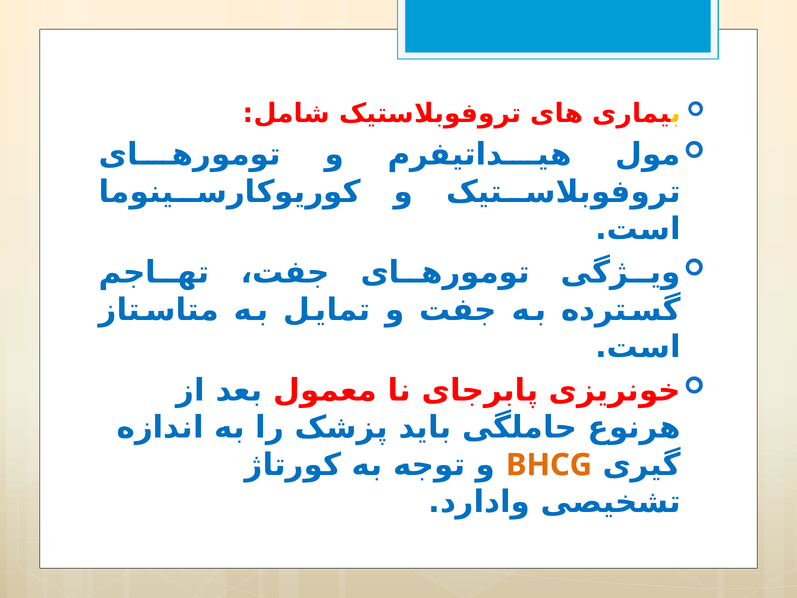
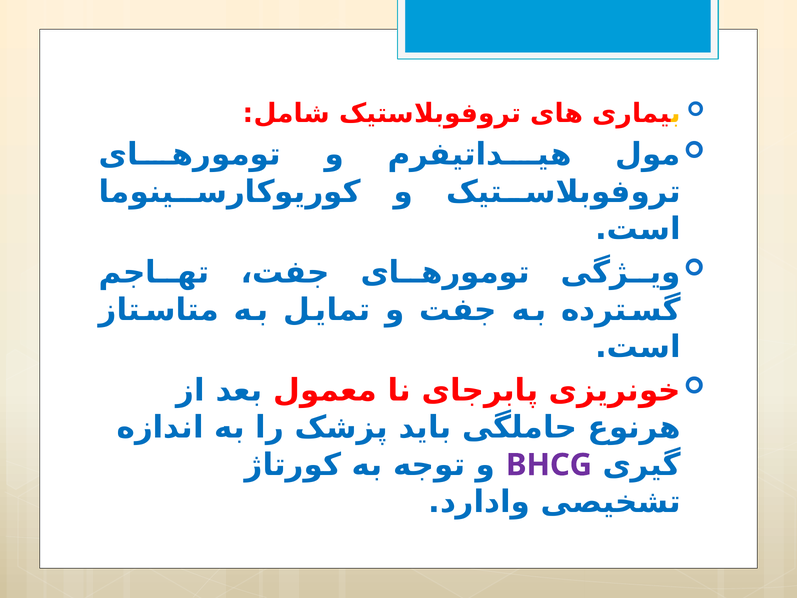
BHCG colour: orange -> purple
